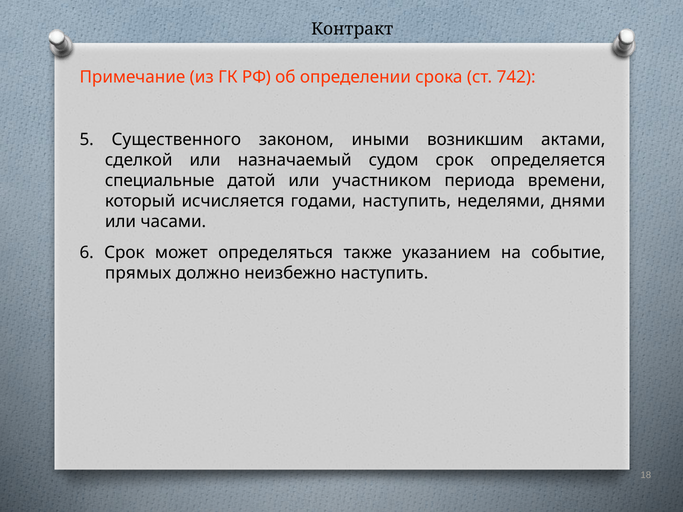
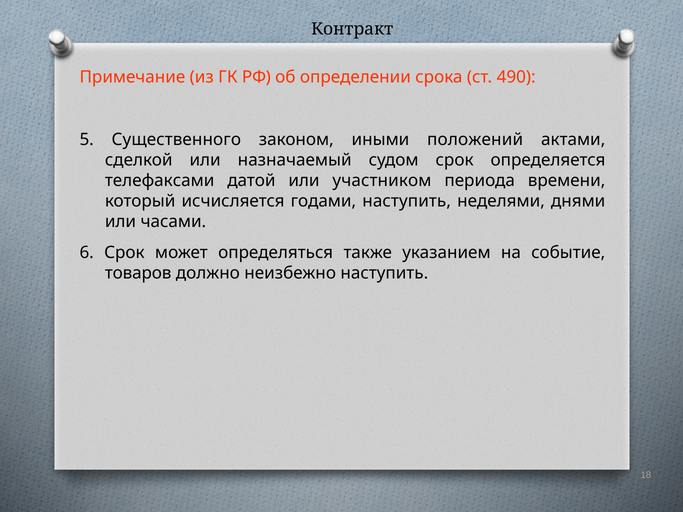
742: 742 -> 490
возникшим: возникшим -> положений
специальные: специальные -> телефаксами
прямых: прямых -> товаров
